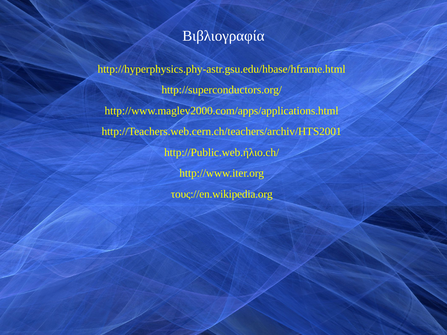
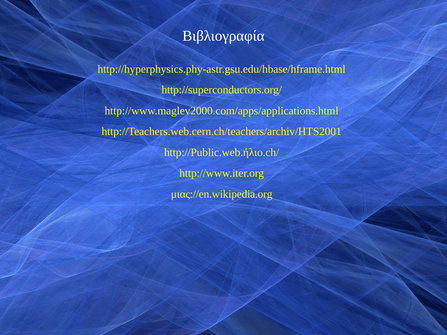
τους://en.wikipedia.org: τους://en.wikipedia.org -> μιας://en.wikipedia.org
